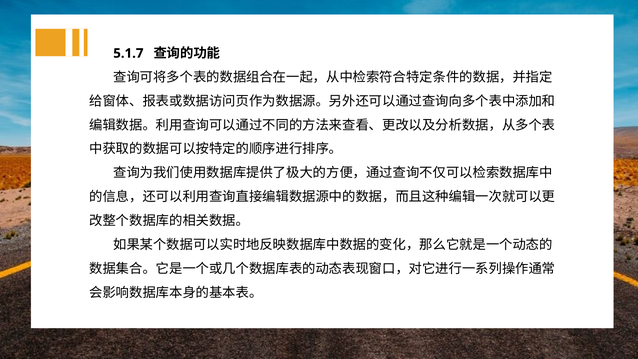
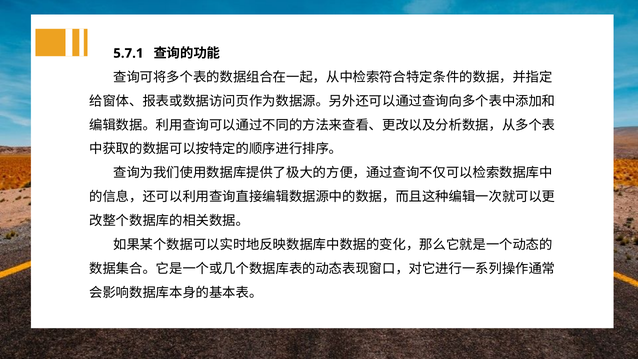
5.1.7: 5.1.7 -> 5.7.1
